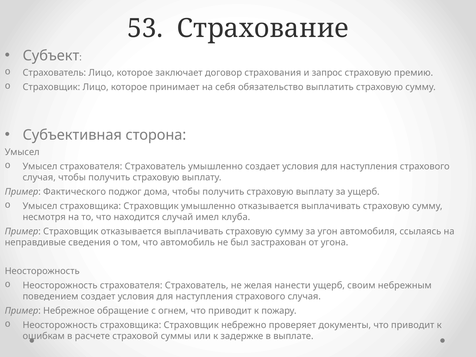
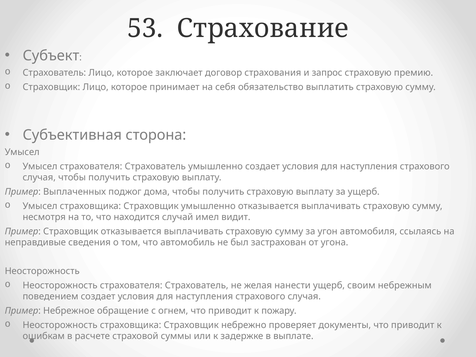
Фактического: Фактического -> Выплаченных
клуба: клуба -> видит
